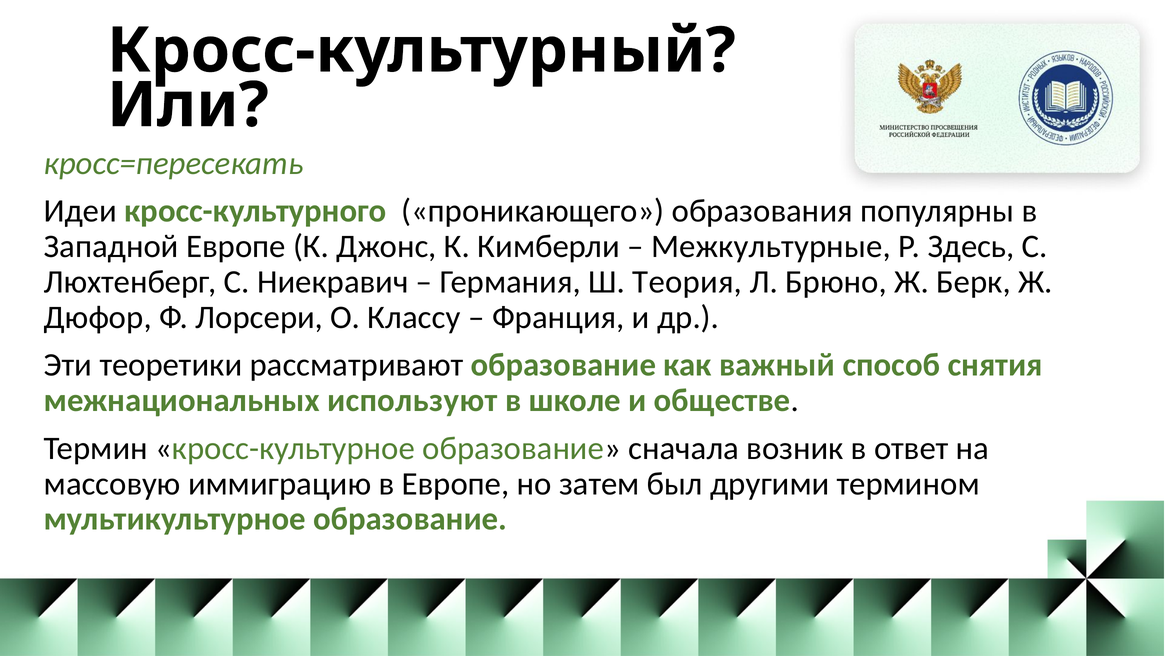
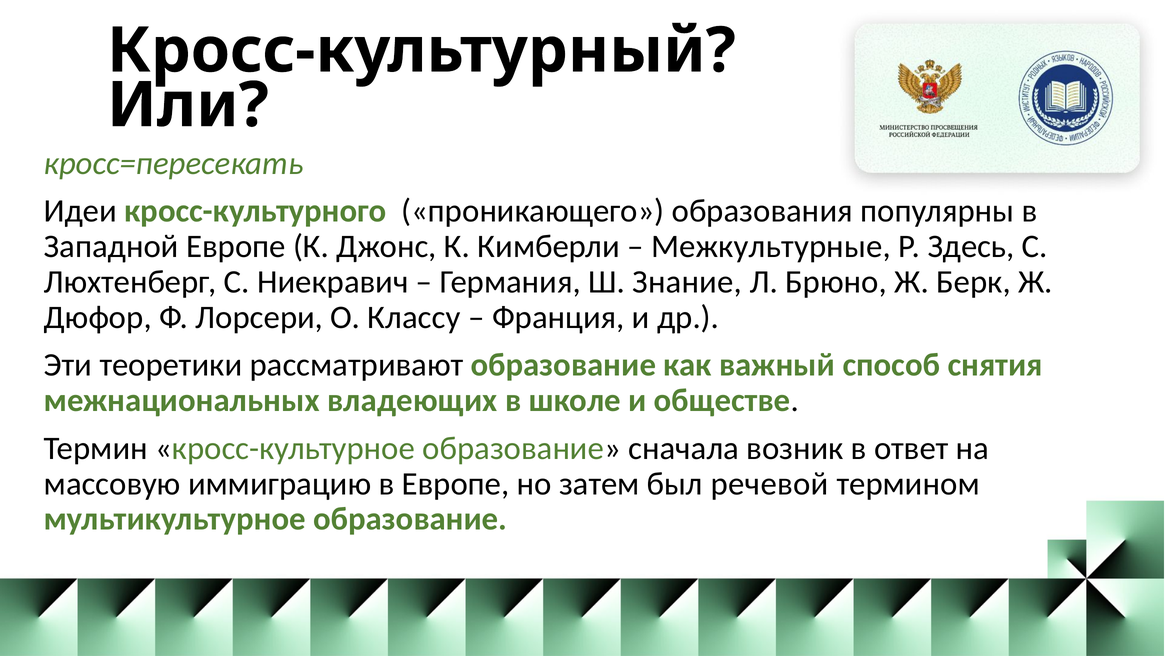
Теория: Теория -> Знание
используют: используют -> владеющих
другими: другими -> речевой
